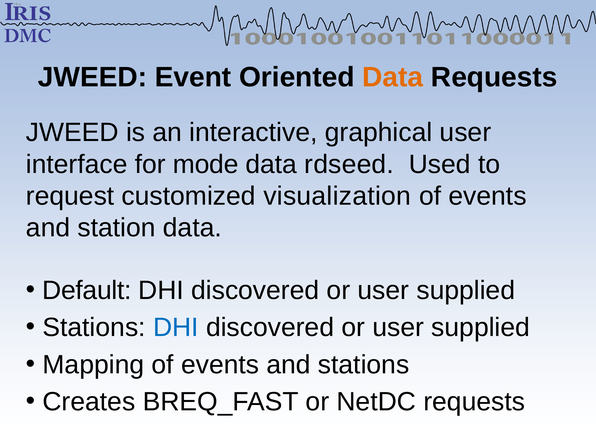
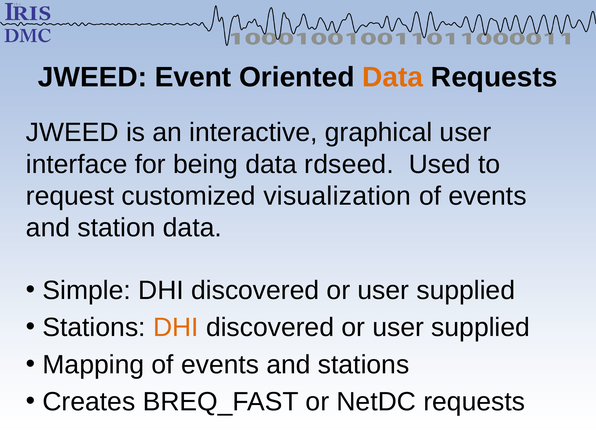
mode: mode -> being
Default: Default -> Simple
DHI at (176, 328) colour: blue -> orange
